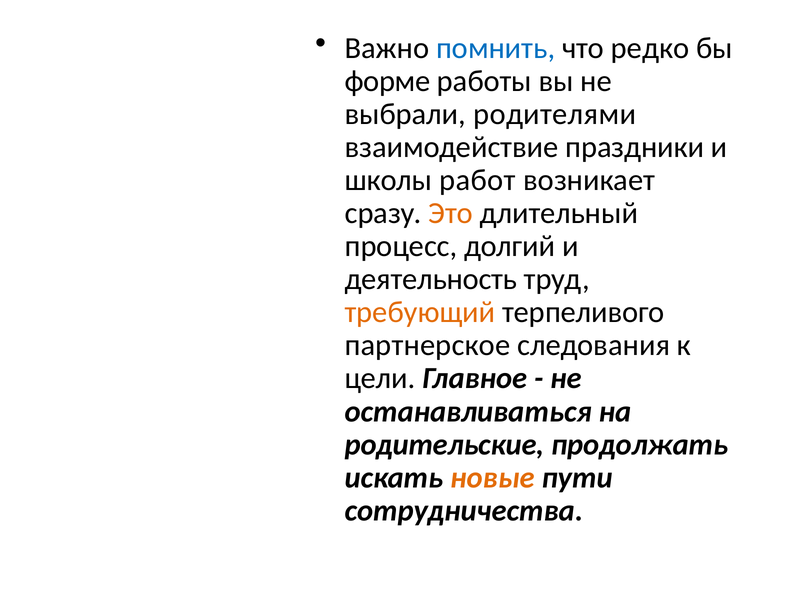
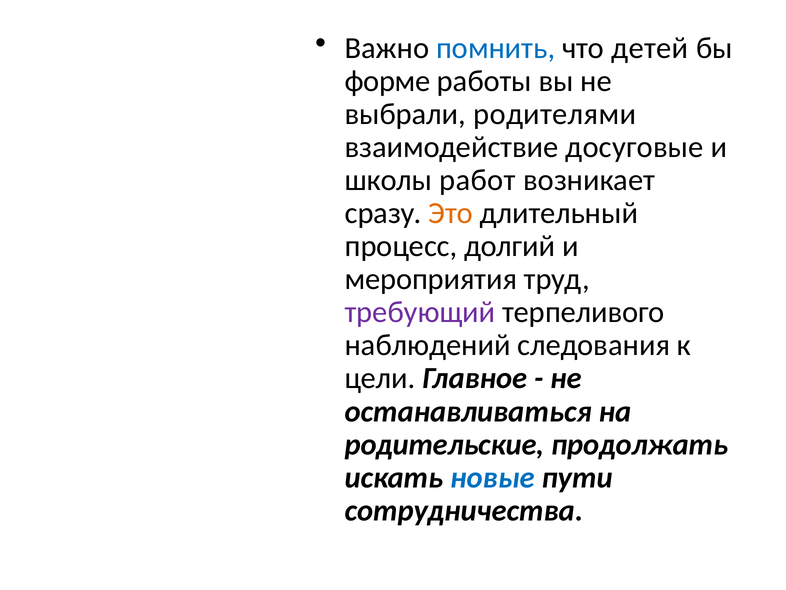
редко: редко -> детей
праздники: праздники -> досуговые
деятельность: деятельность -> мероприятия
требующий colour: orange -> purple
партнерское: партнерское -> наблюдений
новые colour: orange -> blue
